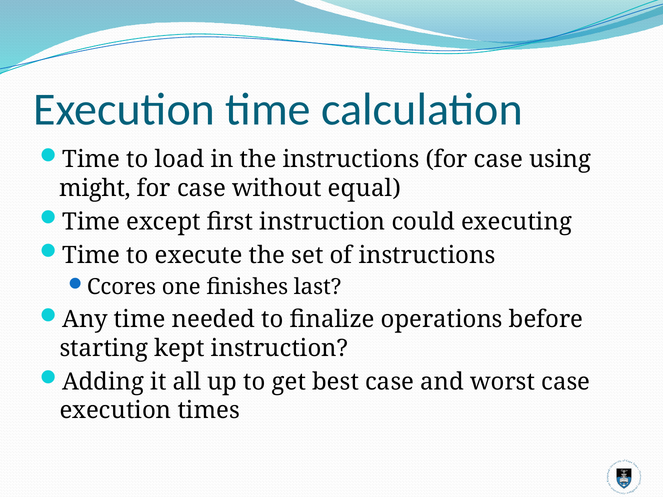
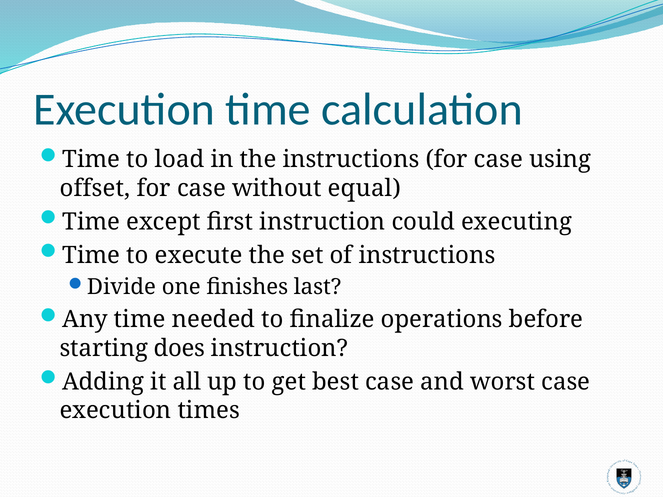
might: might -> offset
Ccores: Ccores -> Divide
kept: kept -> does
